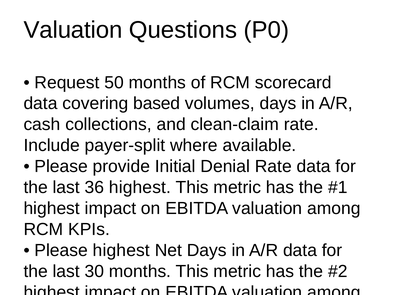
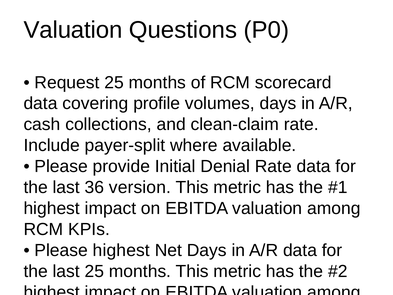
Request 50: 50 -> 25
based: based -> profile
36 highest: highest -> version
last 30: 30 -> 25
